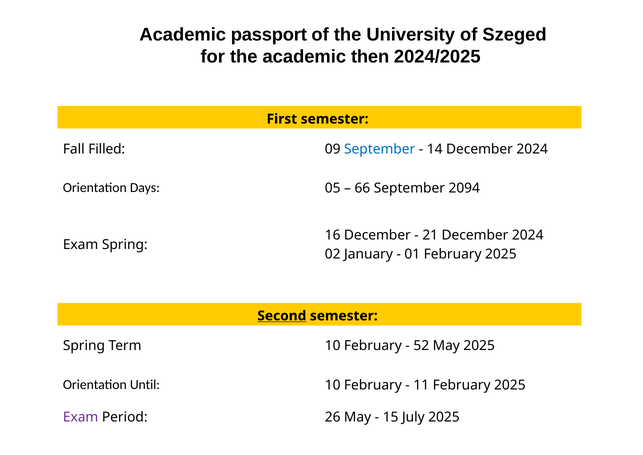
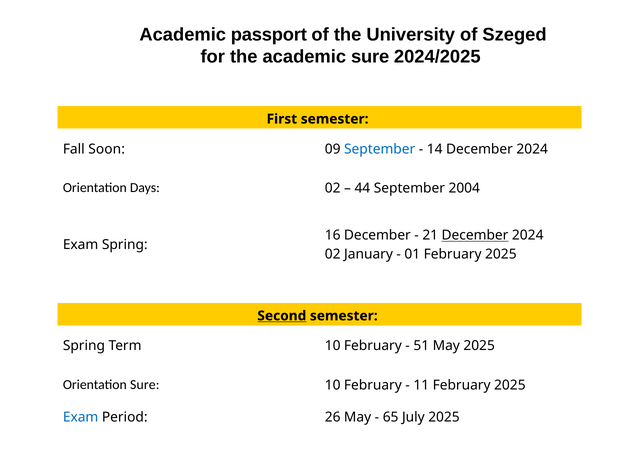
academic then: then -> sure
Filled: Filled -> Soon
Days 05: 05 -> 02
66: 66 -> 44
2094: 2094 -> 2004
December at (475, 235) underline: none -> present
52: 52 -> 51
Orientation Until: Until -> Sure
Exam at (81, 417) colour: purple -> blue
15: 15 -> 65
